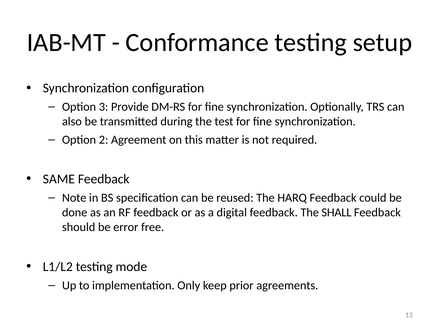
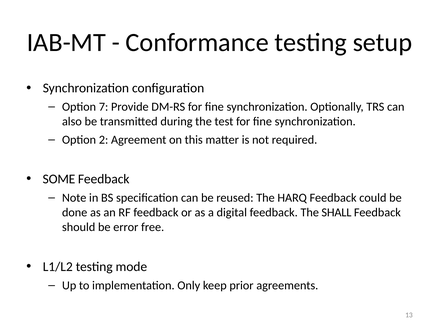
3: 3 -> 7
SAME: SAME -> SOME
